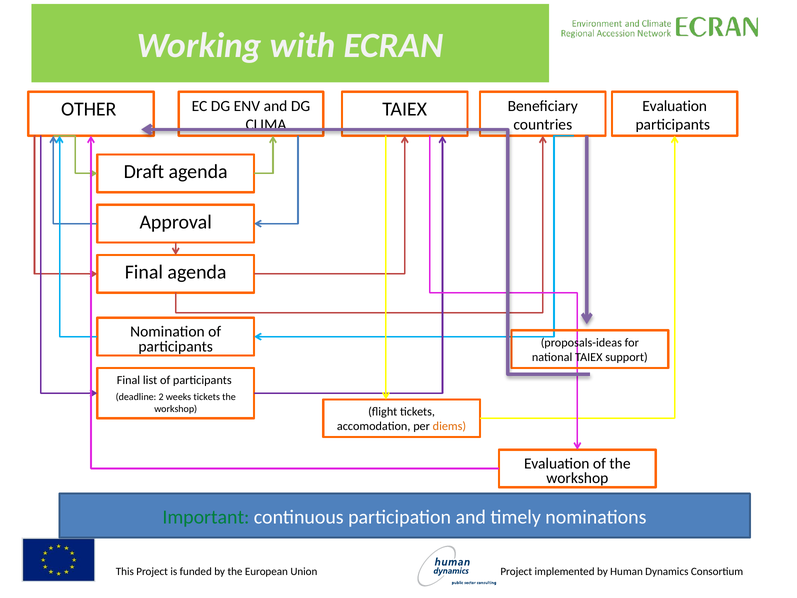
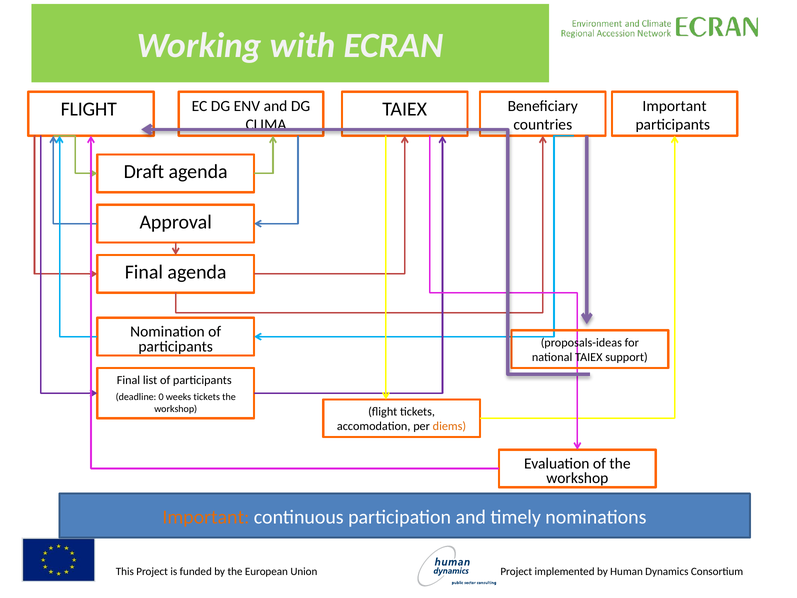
Evaluation at (675, 106): Evaluation -> Important
OTHER at (89, 109): OTHER -> FLIGHT
2: 2 -> 0
Important at (206, 517) colour: green -> orange
